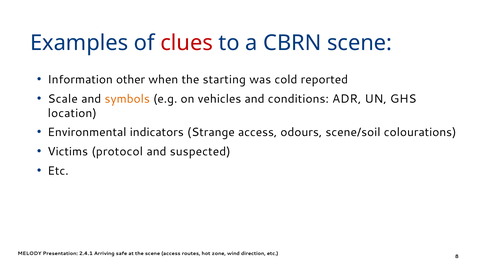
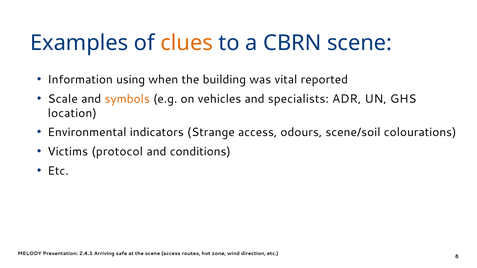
clues colour: red -> orange
other: other -> using
starting: starting -> building
cold: cold -> vital
conditions: conditions -> specialists
suspected: suspected -> conditions
